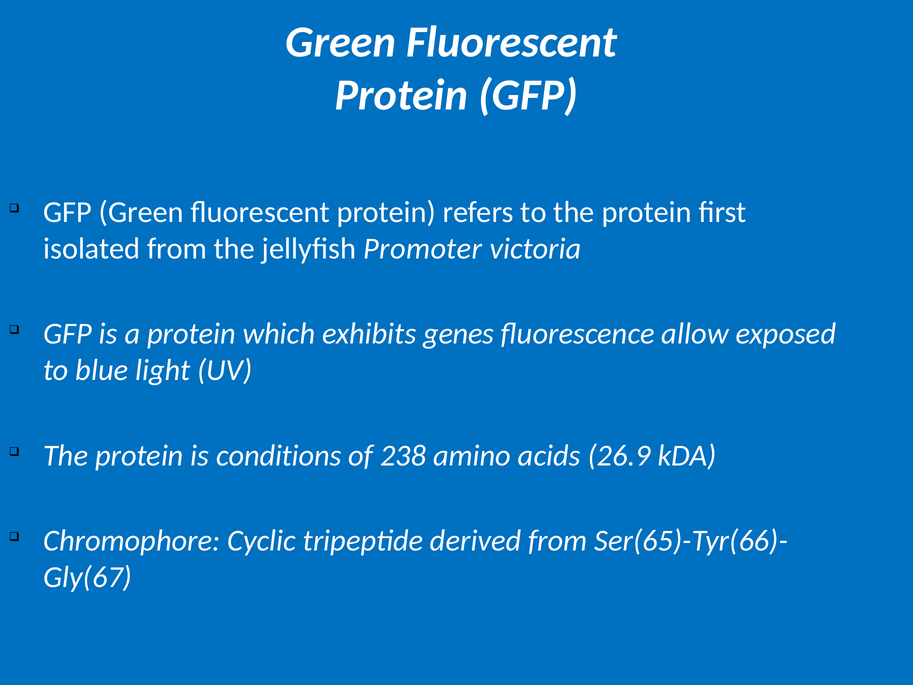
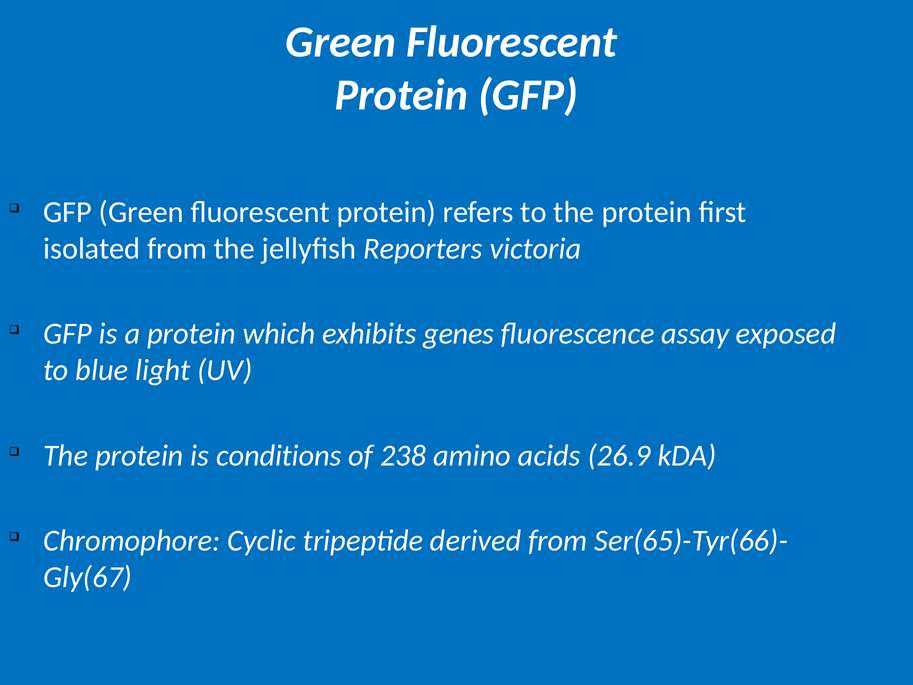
Promoter: Promoter -> Reporters
allow: allow -> assay
